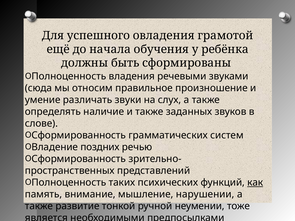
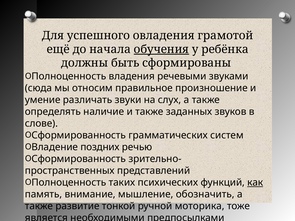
обучения underline: none -> present
нарушении: нарушении -> обозначить
неумении: неумении -> моторика
